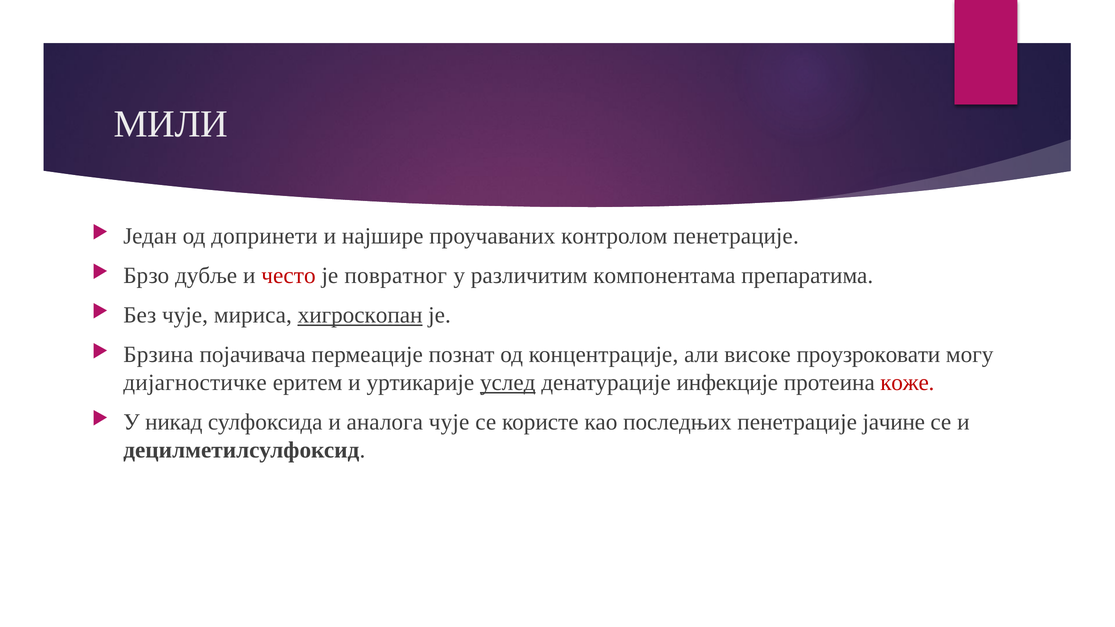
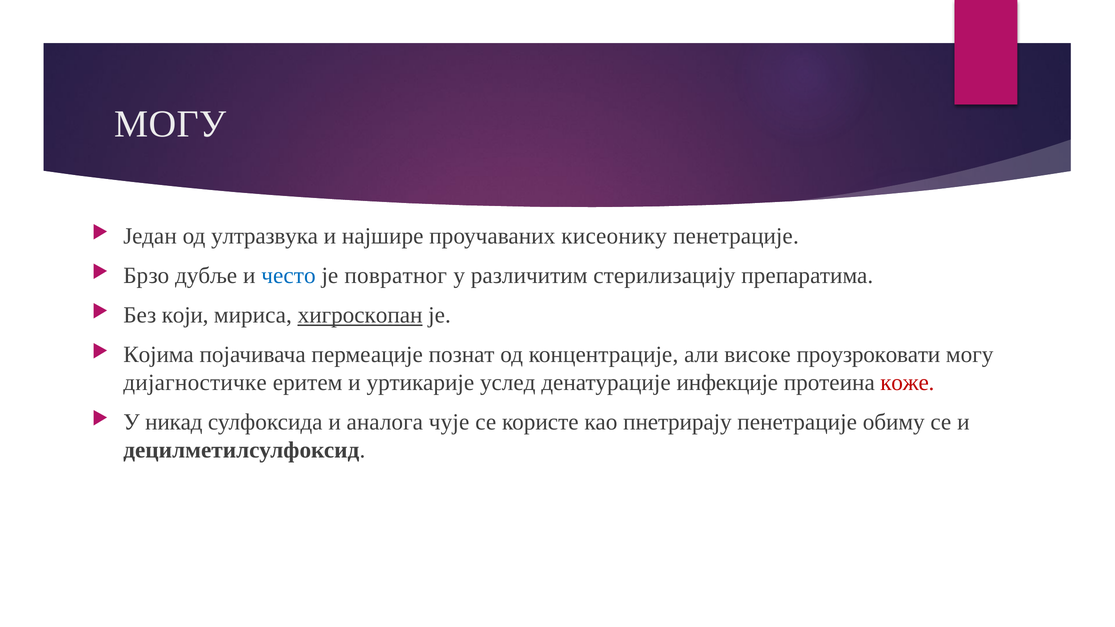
МИЛИ at (171, 124): МИЛИ -> МОГУ
допринети: допринети -> ултразвука
контролом: контролом -> кисеонику
често colour: red -> blue
компонентама: компонентама -> стерилизацију
Без чује: чује -> који
Брзина: Брзина -> Којима
услед underline: present -> none
последњих: последњих -> пнетрирају
јачине: јачине -> обиму
